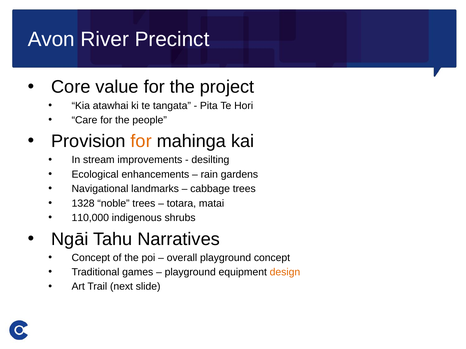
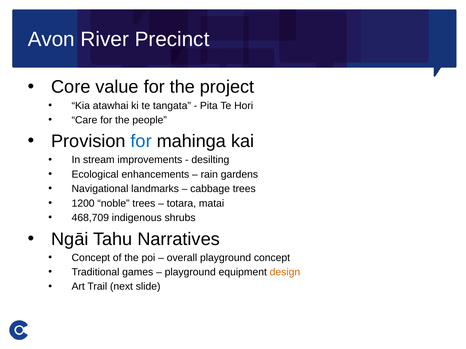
for at (141, 142) colour: orange -> blue
1328: 1328 -> 1200
110,000: 110,000 -> 468,709
